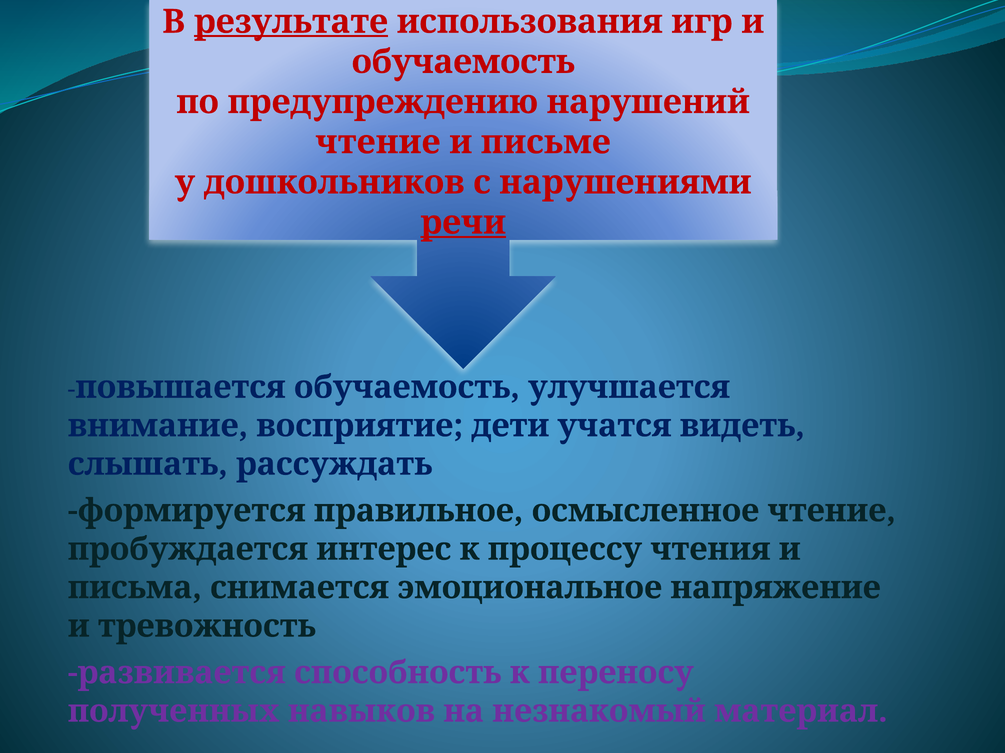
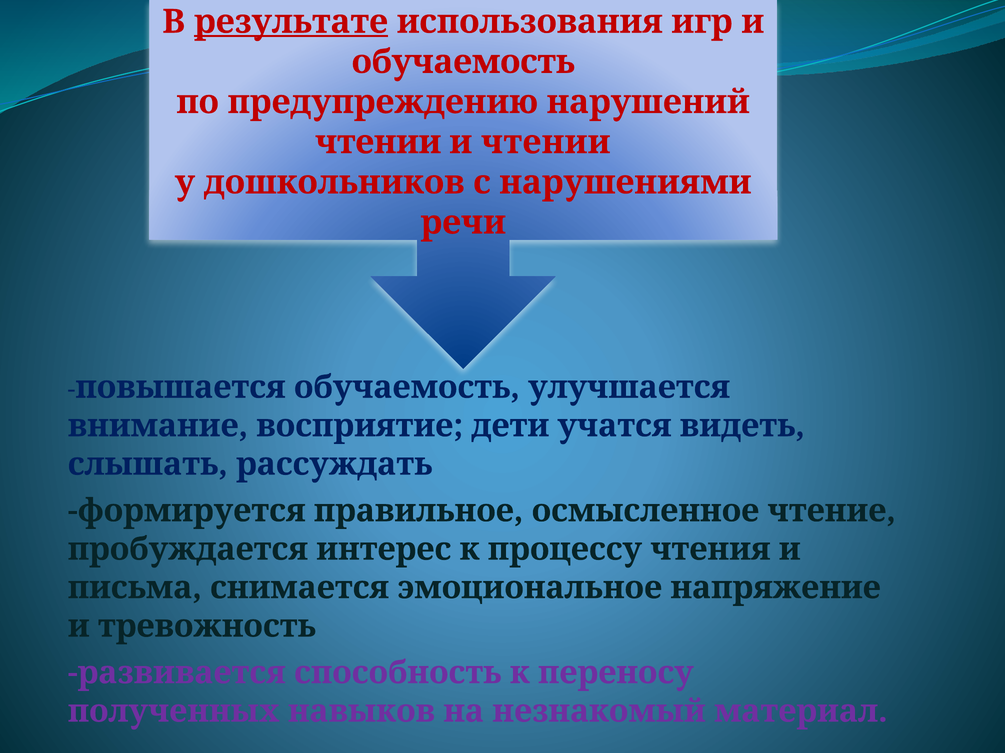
чтение at (378, 142): чтение -> чтении
и письме: письме -> чтении
речи underline: present -> none
